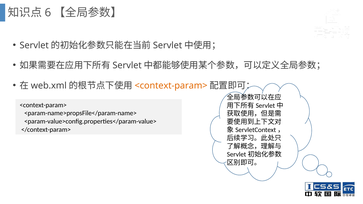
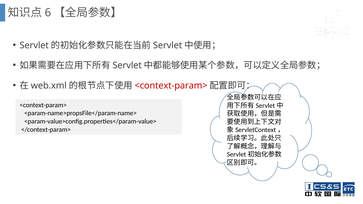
<context-param> at (171, 86) colour: orange -> red
